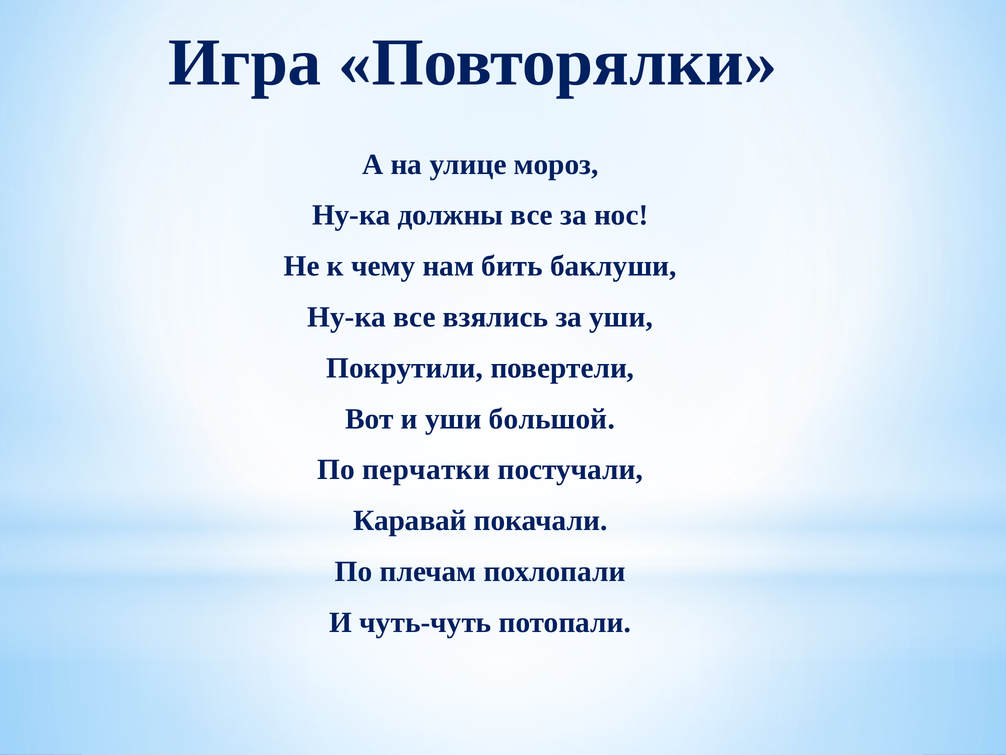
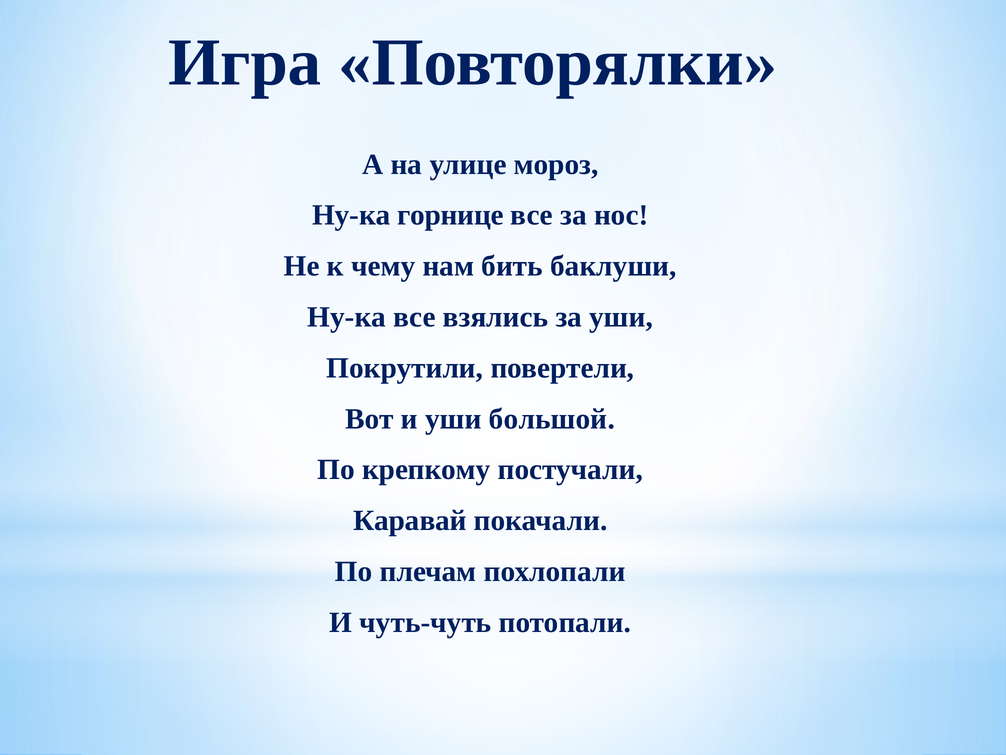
должны: должны -> горнице
перчатки: перчатки -> крепкому
